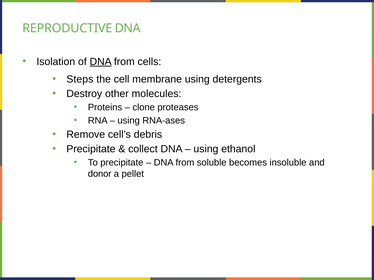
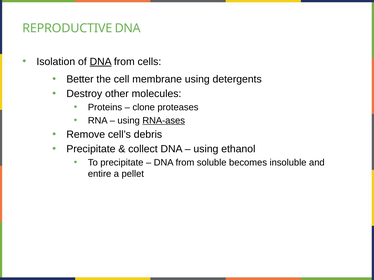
Steps: Steps -> Better
RNA-ases underline: none -> present
donor: donor -> entire
